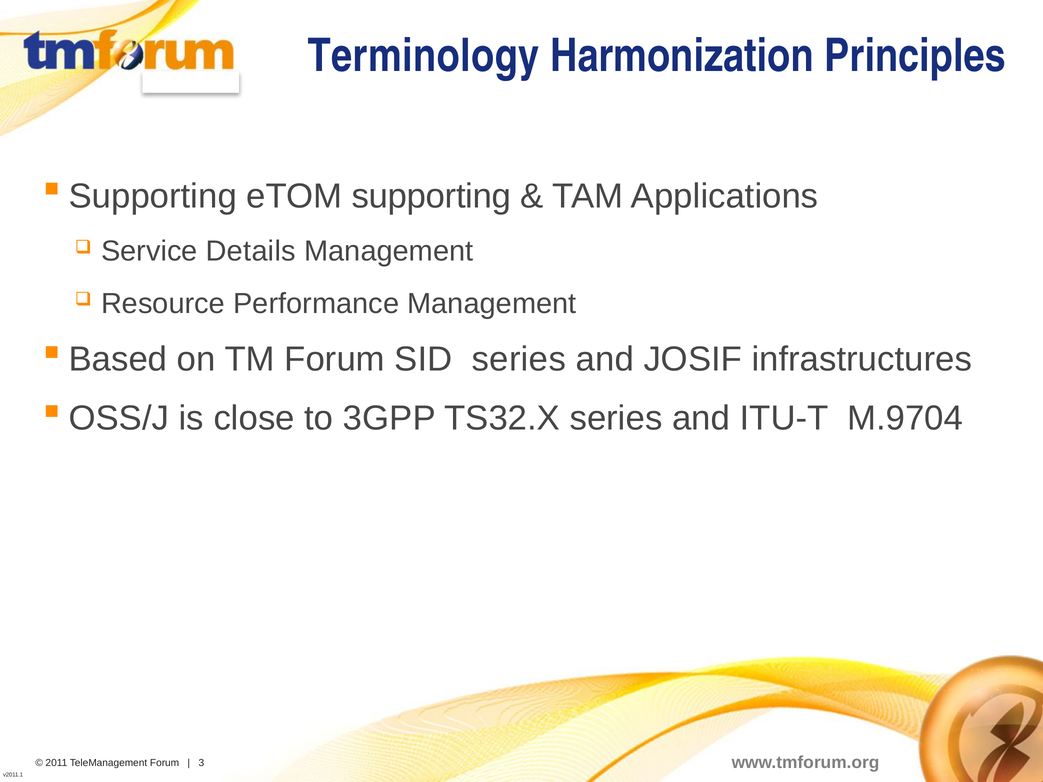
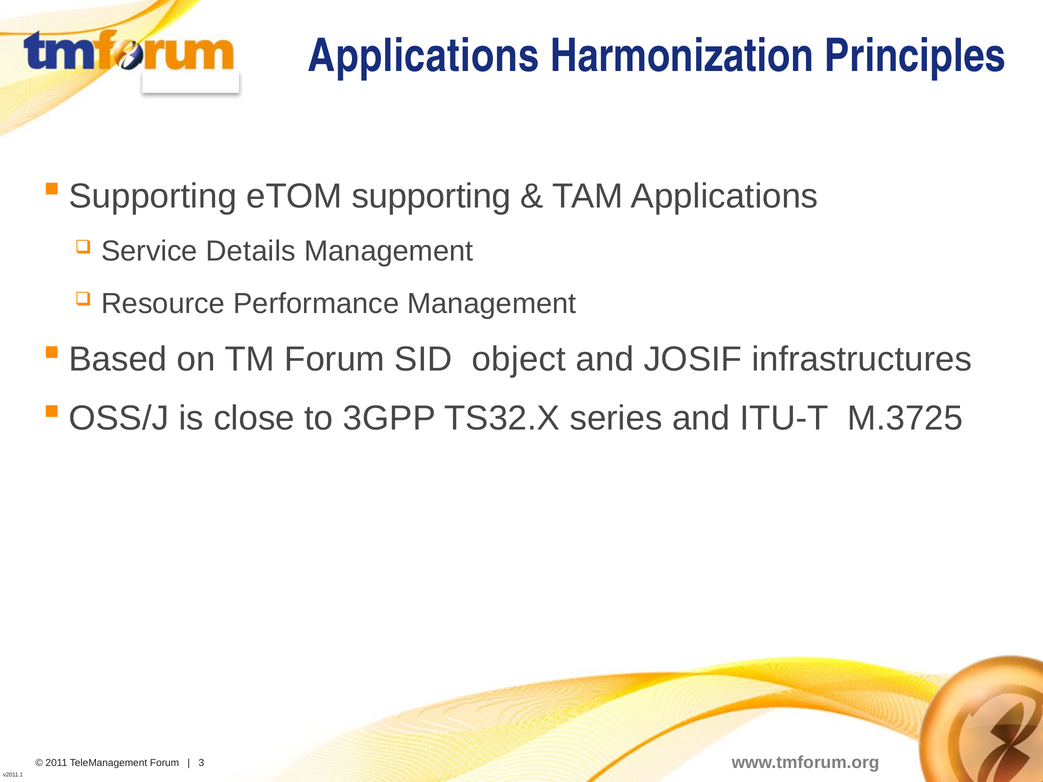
Terminology at (424, 56): Terminology -> Applications
SID series: series -> object
M.9704: M.9704 -> M.3725
